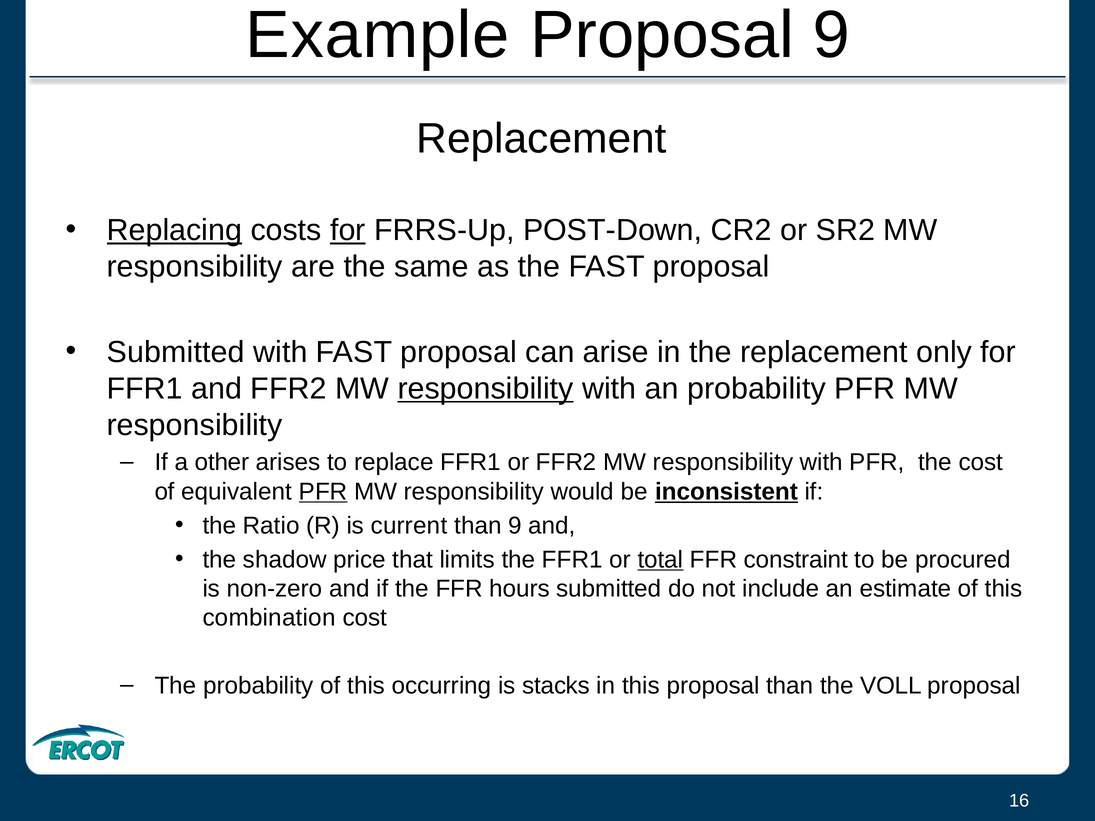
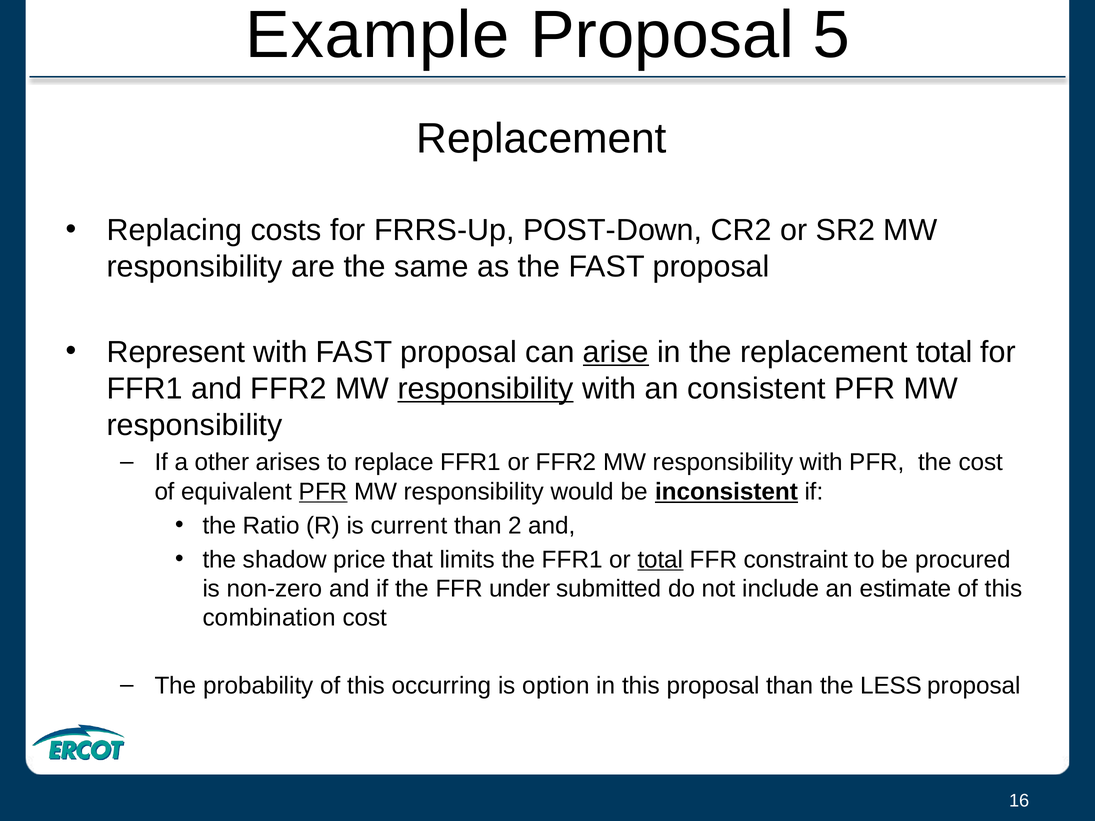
Proposal 9: 9 -> 5
Replacing underline: present -> none
for at (348, 230) underline: present -> none
Submitted at (176, 352): Submitted -> Represent
arise underline: none -> present
replacement only: only -> total
an probability: probability -> consistent
than 9: 9 -> 2
hours: hours -> under
stacks: stacks -> option
VOLL: VOLL -> LESS
